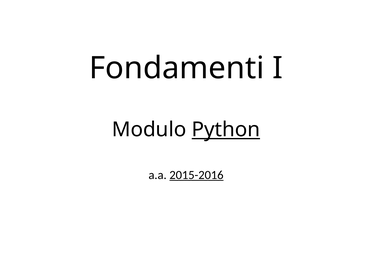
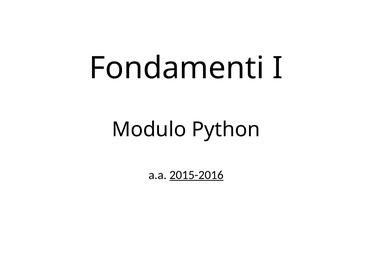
Python underline: present -> none
